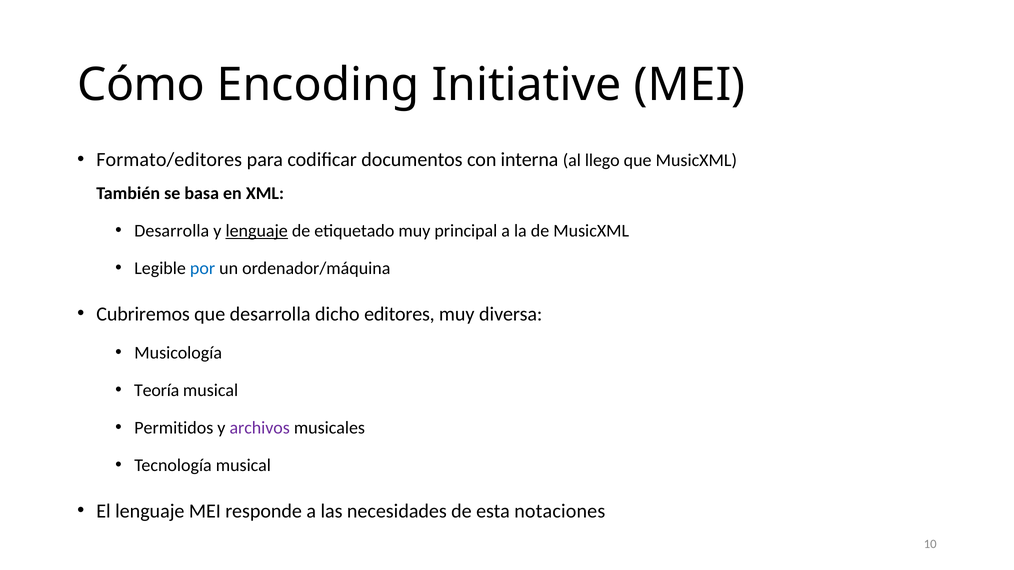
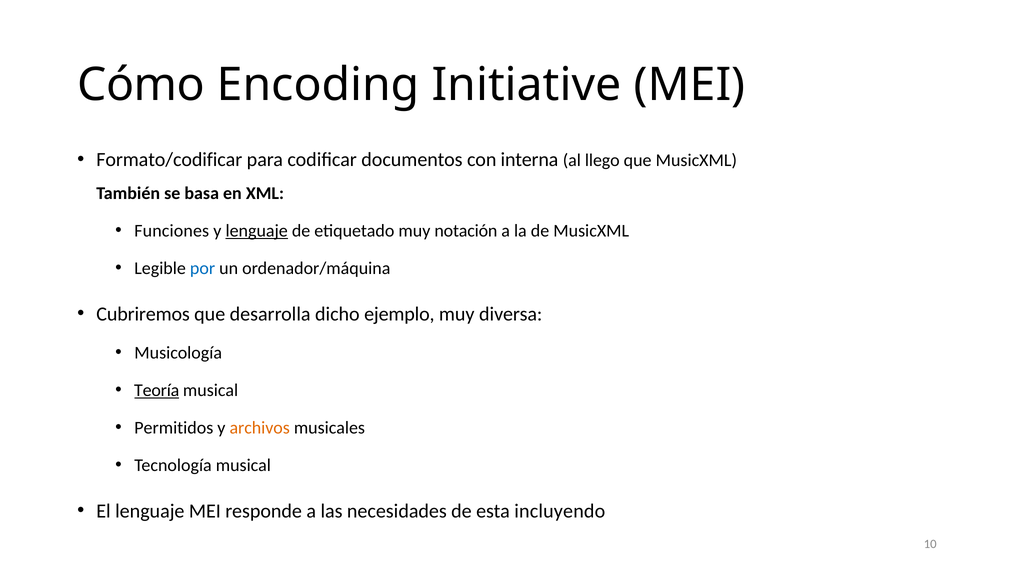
Formato/editores: Formato/editores -> Formato/codificar
Desarrolla at (172, 231): Desarrolla -> Funciones
principal: principal -> notación
editores: editores -> ejemplo
Teoría underline: none -> present
archivos colour: purple -> orange
notaciones: notaciones -> incluyendo
